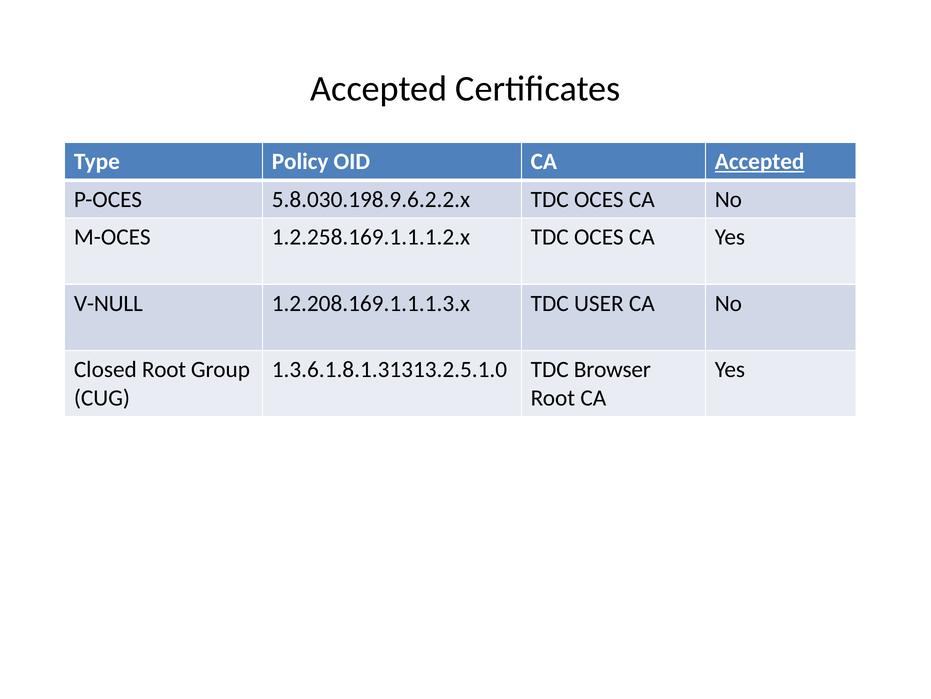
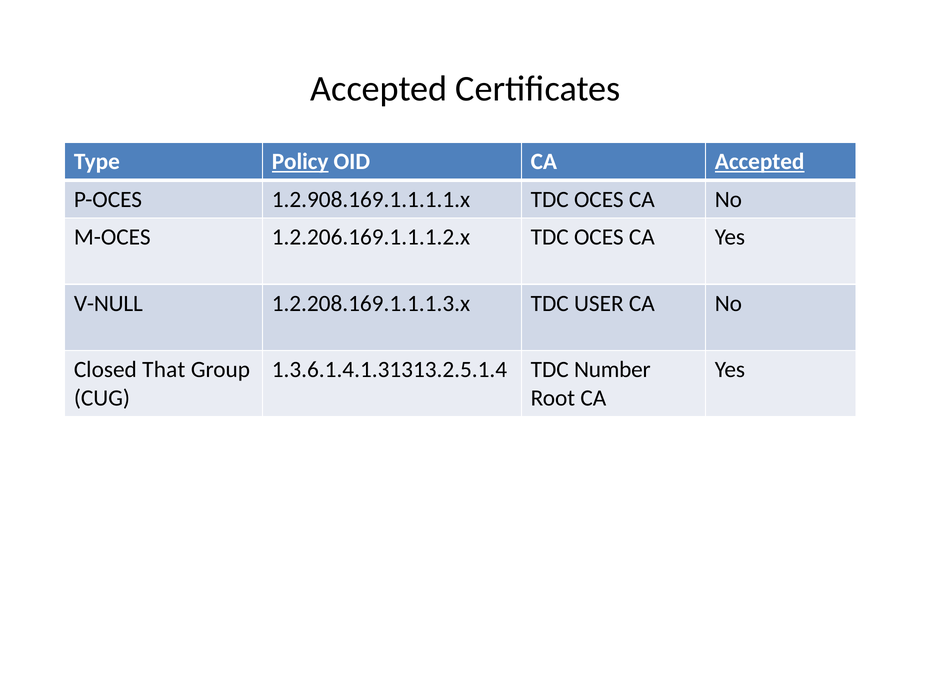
Policy underline: none -> present
5.8.030.198.9.6.2.2.x: 5.8.030.198.9.6.2.2.x -> 1.2.908.169.1.1.1.1.x
1.2.258.169.1.1.1.2.x: 1.2.258.169.1.1.1.2.x -> 1.2.206.169.1.1.1.2.x
Closed Root: Root -> That
1.3.6.1.8.1.31313.2.5.1.0: 1.3.6.1.8.1.31313.2.5.1.0 -> 1.3.6.1.4.1.31313.2.5.1.4
Browser: Browser -> Number
